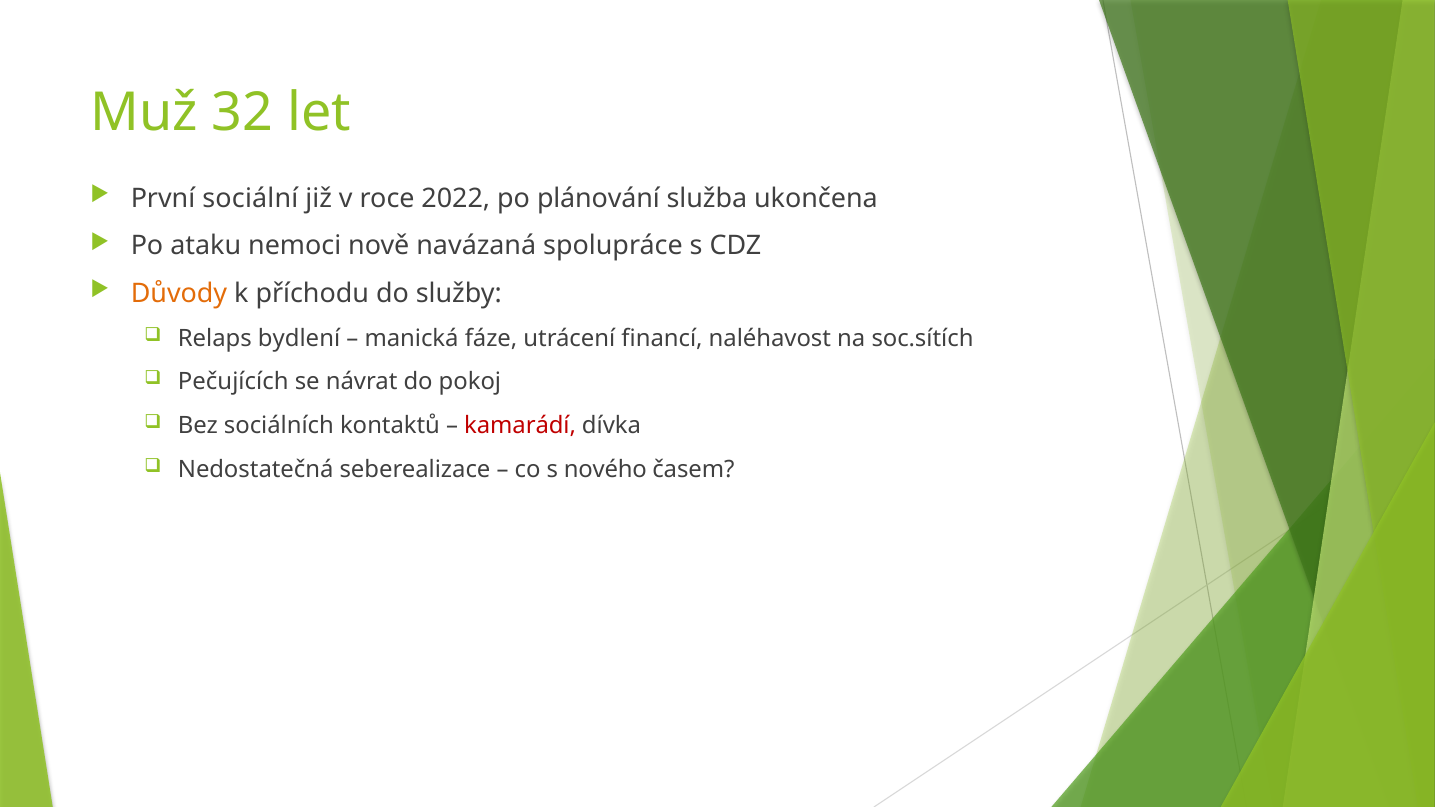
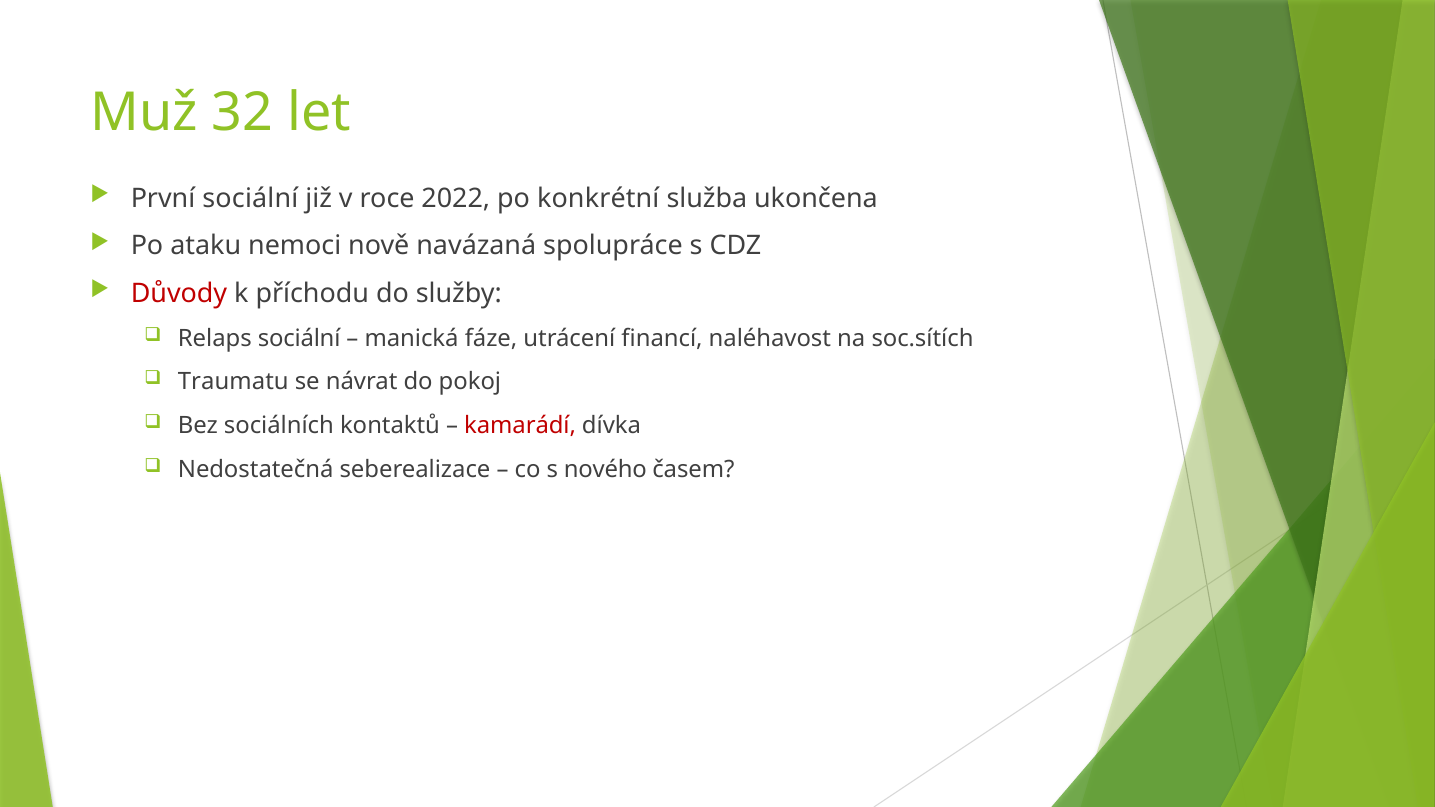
plánování: plánování -> konkrétní
Důvody colour: orange -> red
Relaps bydlení: bydlení -> sociální
Pečujících: Pečujících -> Traumatu
